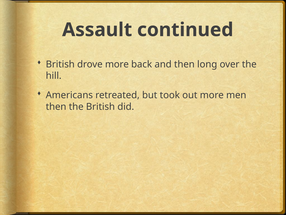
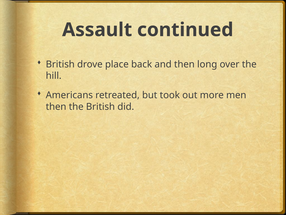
drove more: more -> place
